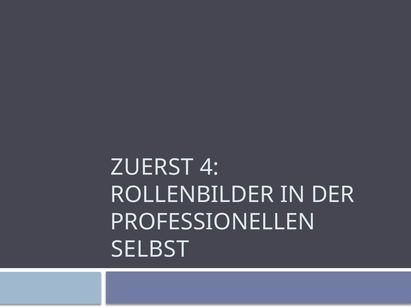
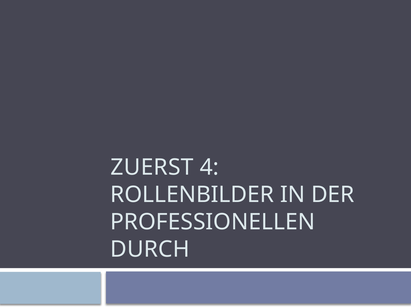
SELBST: SELBST -> DURCH
